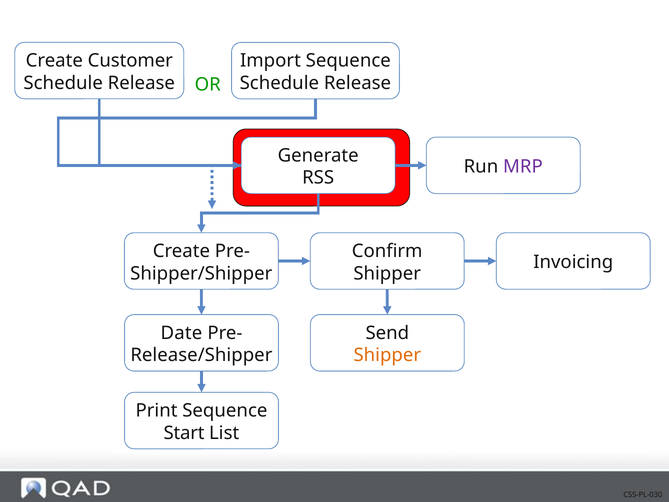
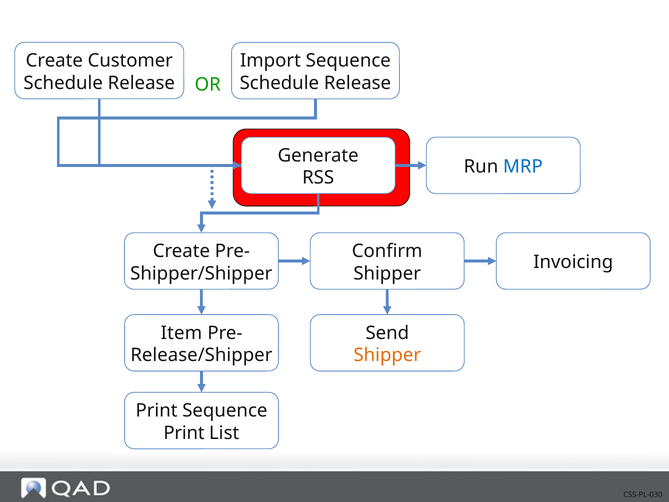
MRP colour: purple -> blue
Date: Date -> Item
Start at (184, 433): Start -> Print
